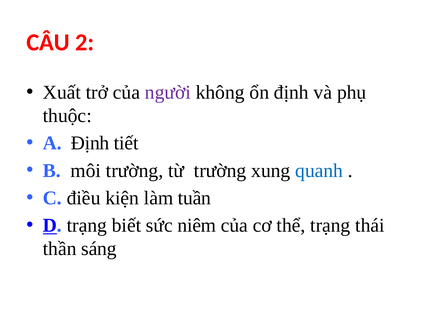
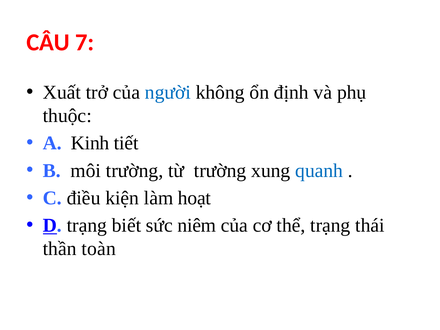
2: 2 -> 7
người colour: purple -> blue
A Định: Định -> Kinh
tuần: tuần -> hoạt
sáng: sáng -> toàn
